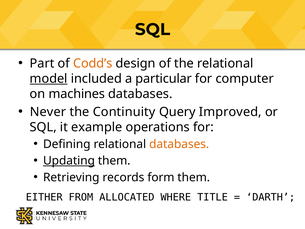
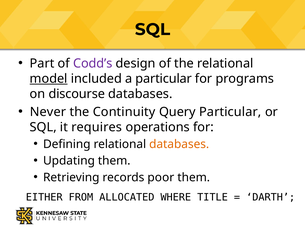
Codd’s colour: orange -> purple
computer: computer -> programs
machines: machines -> discourse
Query Improved: Improved -> Particular
example: example -> requires
Updating underline: present -> none
form: form -> poor
